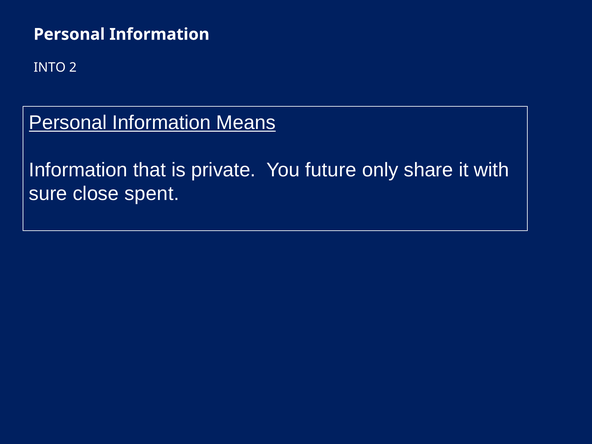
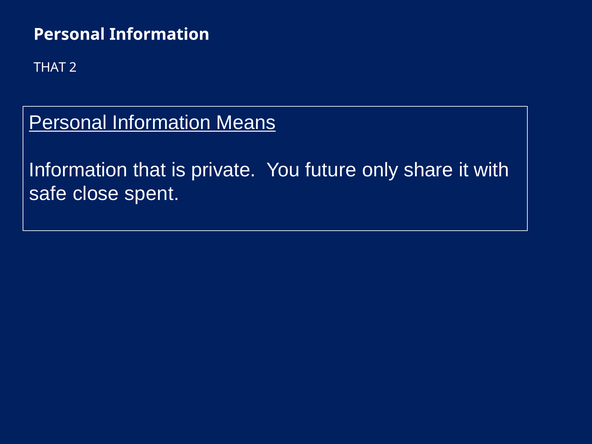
INTO at (50, 68): INTO -> THAT
sure: sure -> safe
